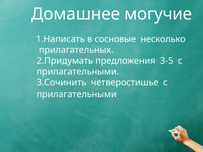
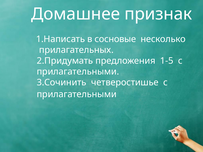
могучие: могучие -> признак
3-5: 3-5 -> 1-5
